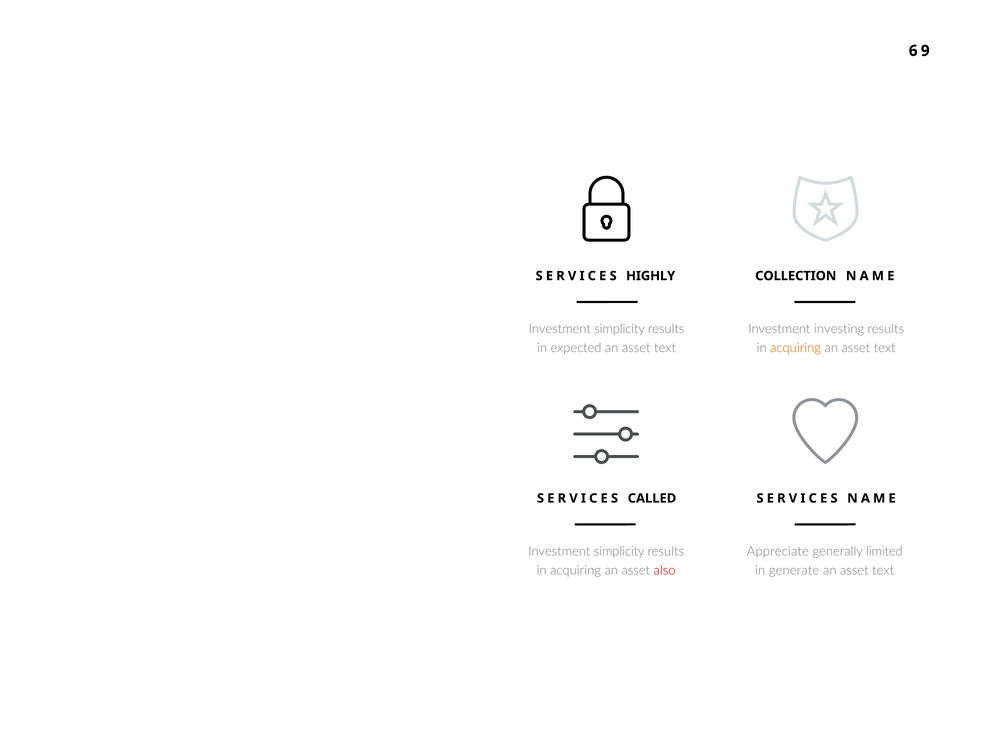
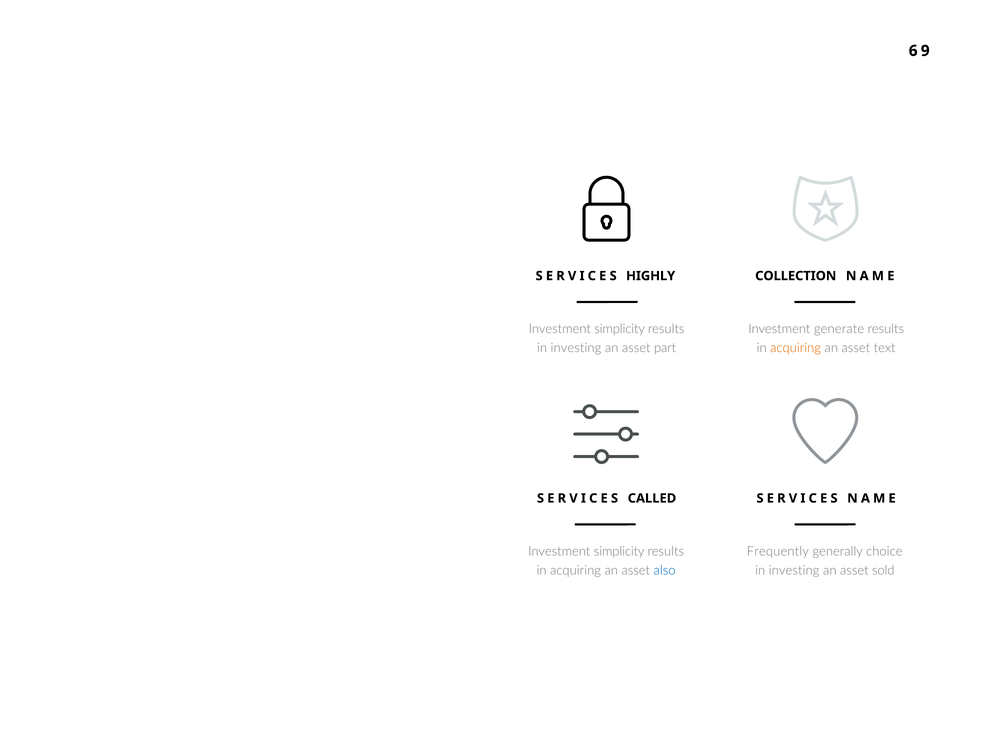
investing: investing -> generate
expected at (576, 348): expected -> investing
text at (665, 348): text -> part
Appreciate: Appreciate -> Frequently
limited: limited -> choice
also colour: red -> blue
generate at (794, 570): generate -> investing
text at (883, 570): text -> sold
